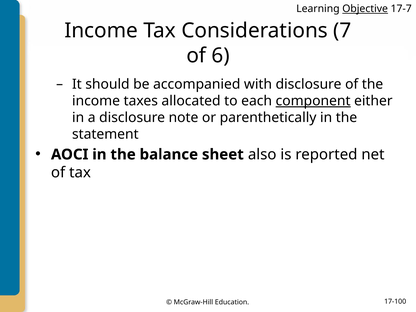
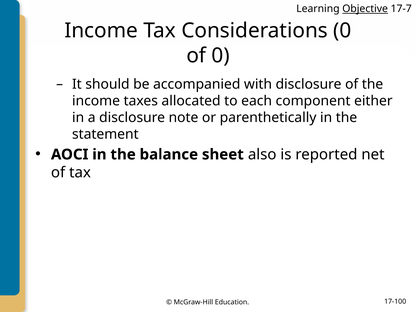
Considerations 7: 7 -> 0
of 6: 6 -> 0
component underline: present -> none
